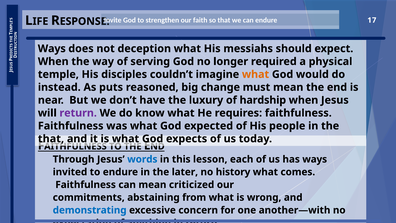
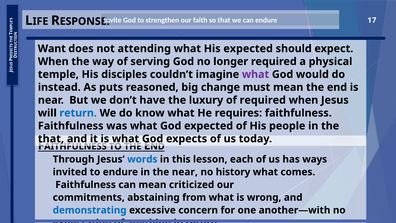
Ways at (52, 49): Ways -> Want
deception: deception -> attending
His messiahs: messiahs -> expected
what at (256, 74) colour: orange -> purple
of hardship: hardship -> required
return at (78, 113) colour: purple -> blue
the later: later -> near
